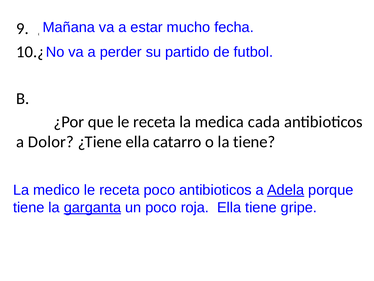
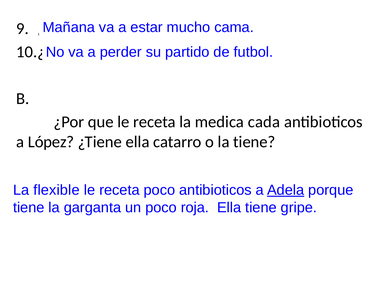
fecha: fecha -> cama
Dolor: Dolor -> López
medico: medico -> flexible
garganta underline: present -> none
